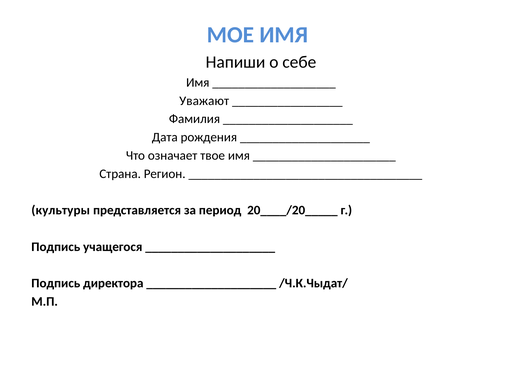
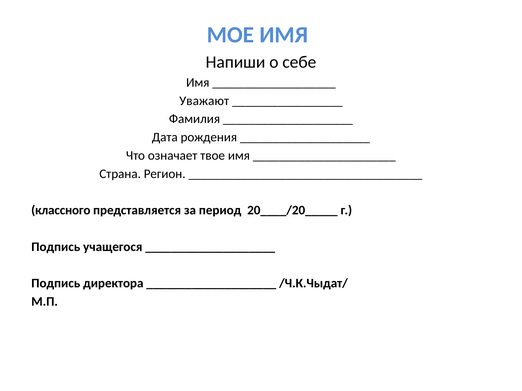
культуры: культуры -> классного
